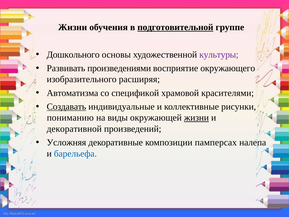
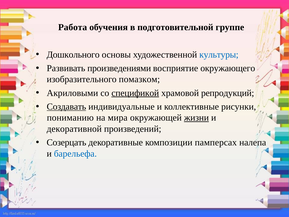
Жизни at (73, 27): Жизни -> Работа
подготовительной underline: present -> none
культуры colour: purple -> blue
расширяя: расширяя -> помазком
Автоматизма: Автоматизма -> Акриловыми
спецификой underline: none -> present
красителями: красителями -> репродукций
виды: виды -> мира
Усложняя: Усложняя -> Созерцать
